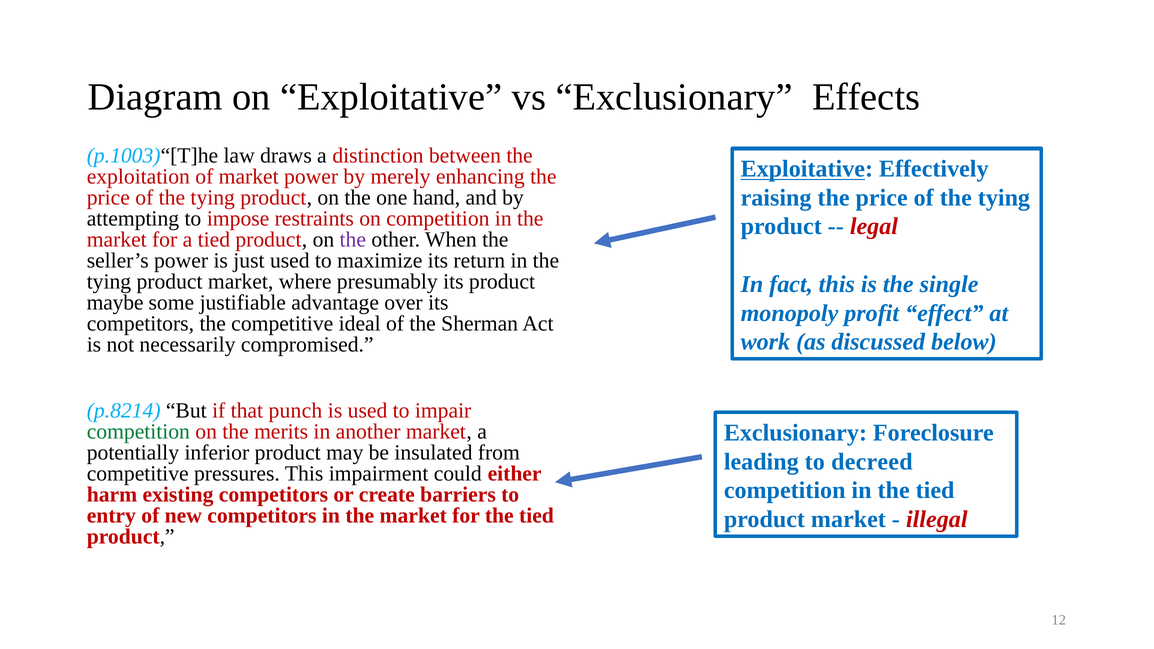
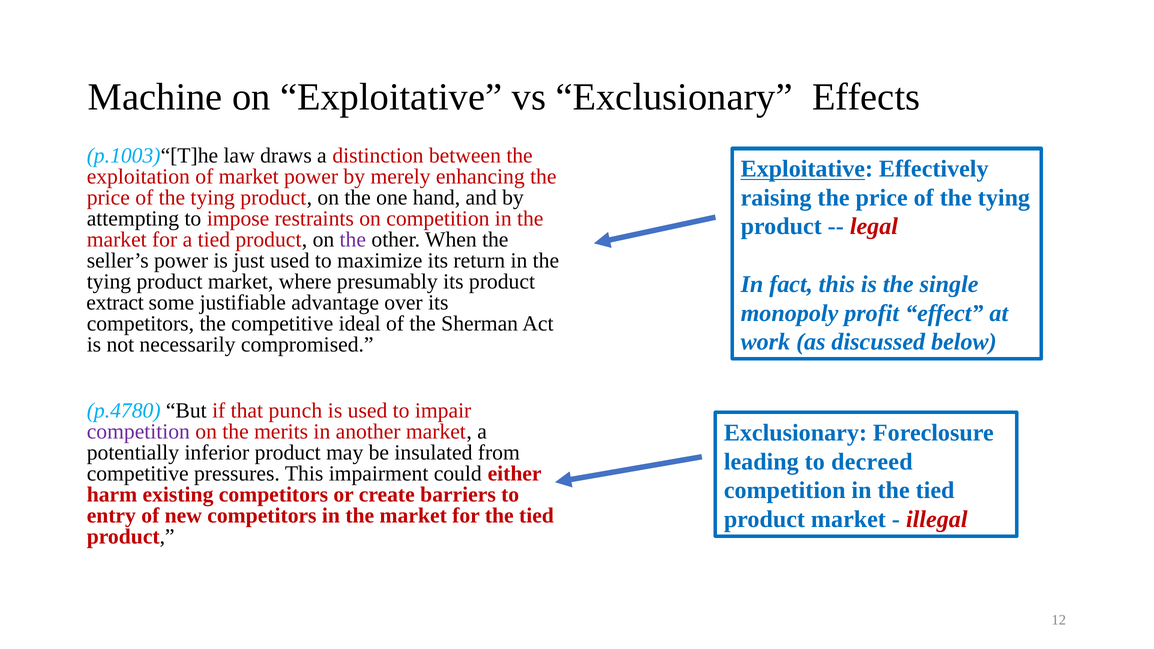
Diagram: Diagram -> Machine
maybe: maybe -> extract
p.8214: p.8214 -> p.4780
competition at (138, 432) colour: green -> purple
